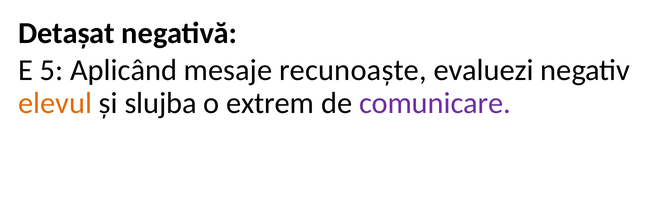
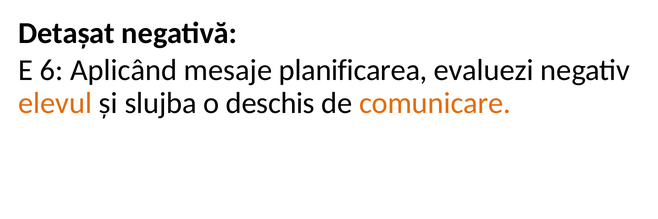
5: 5 -> 6
recunoaște: recunoaște -> planificarea
extrem: extrem -> deschis
comunicare colour: purple -> orange
